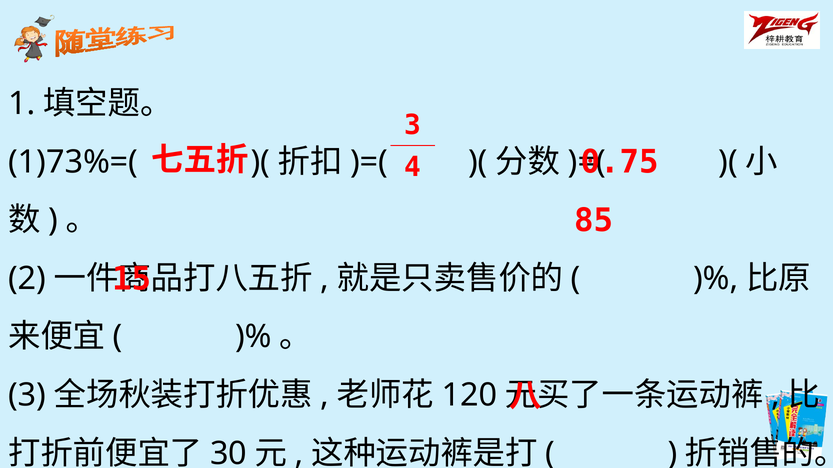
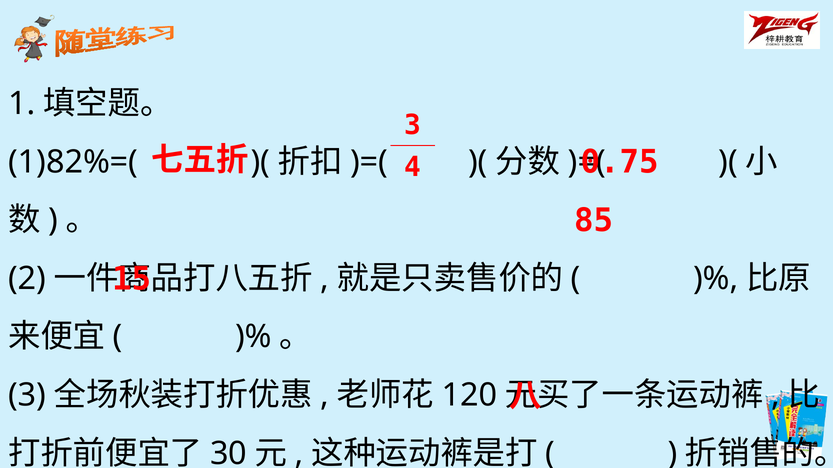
1)73%=(: 1)73%=( -> 1)82%=(
